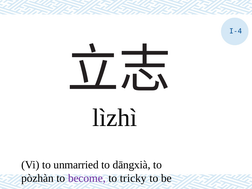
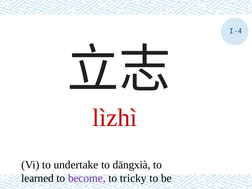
lìzhì colour: black -> red
unmarried: unmarried -> undertake
pòzhàn: pòzhàn -> learned
